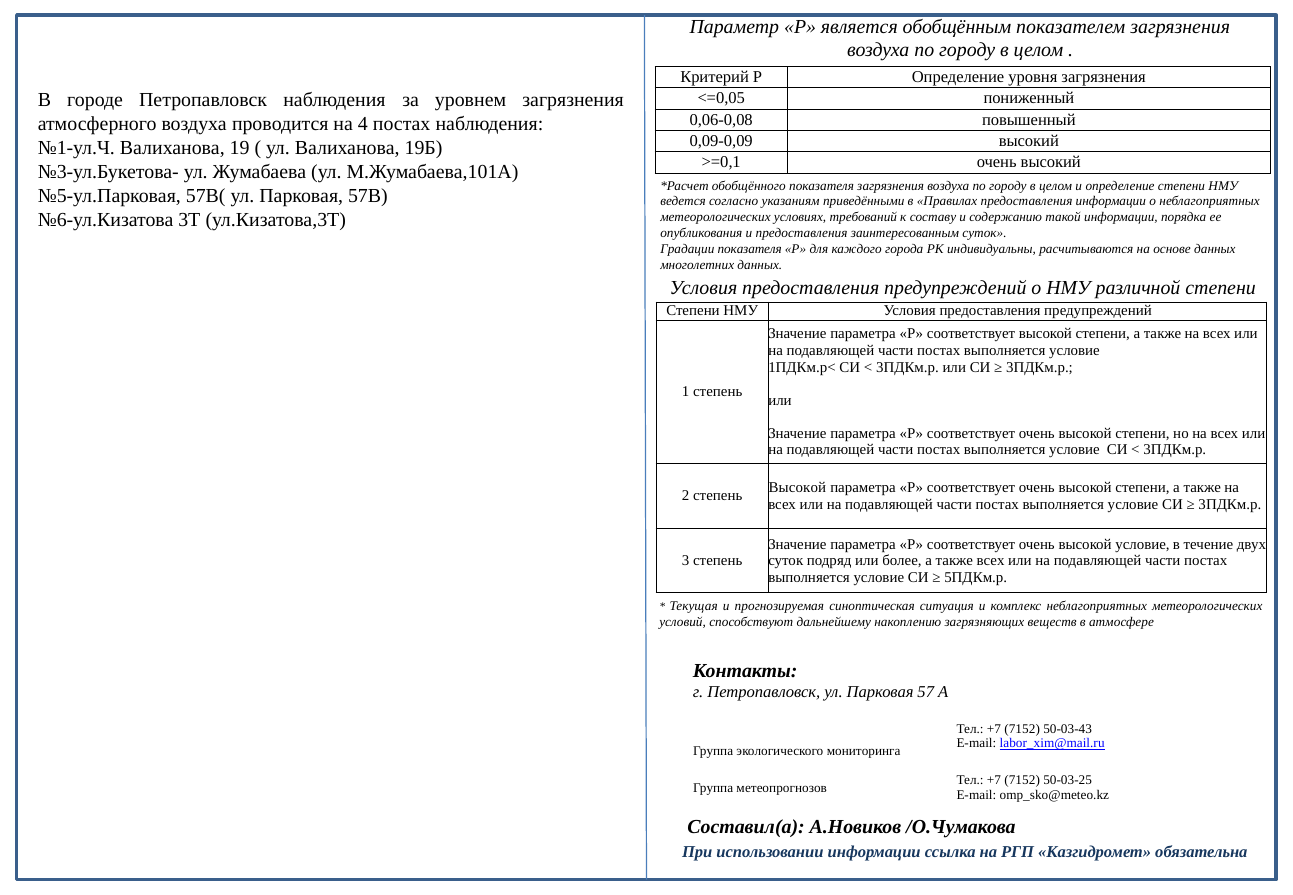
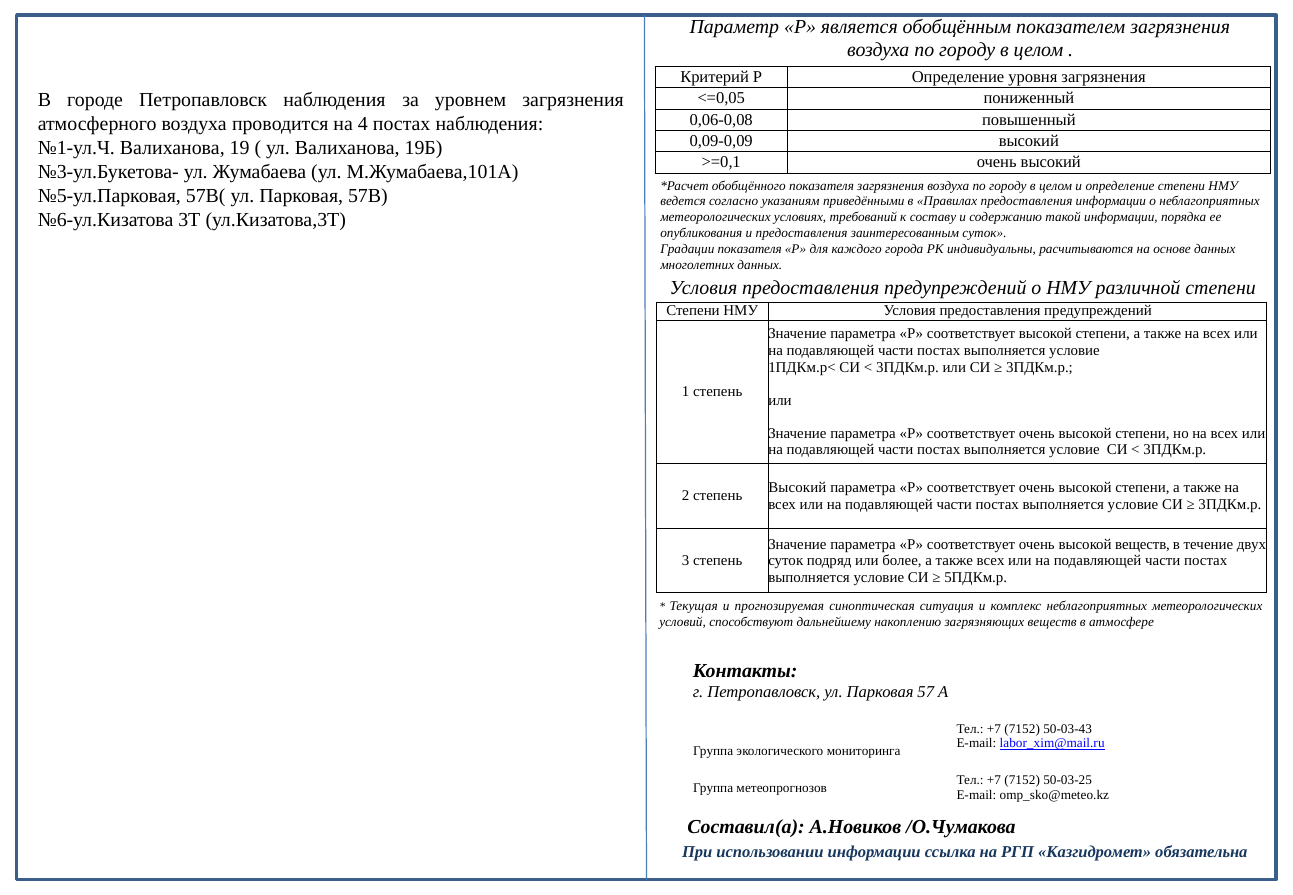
Высокой at (797, 488): Высокой -> Высокий
высокой условие: условие -> веществ
